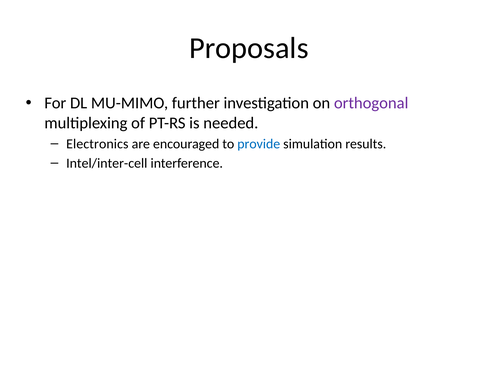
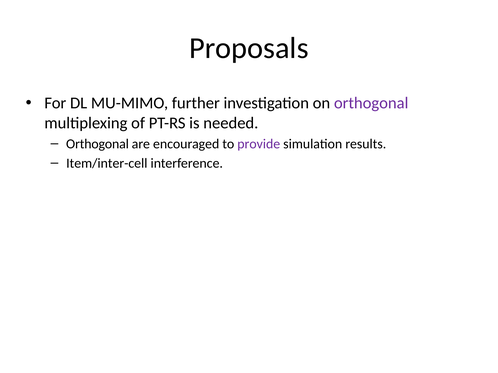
Electronics at (97, 144): Electronics -> Orthogonal
provide colour: blue -> purple
Intel/inter-cell: Intel/inter-cell -> Item/inter-cell
